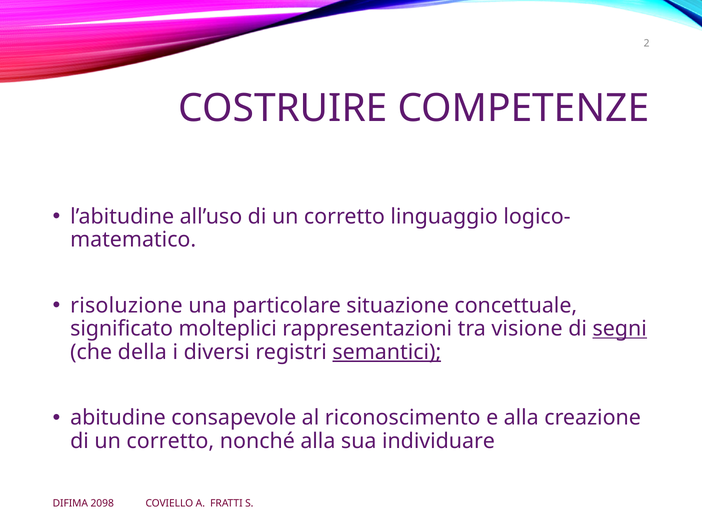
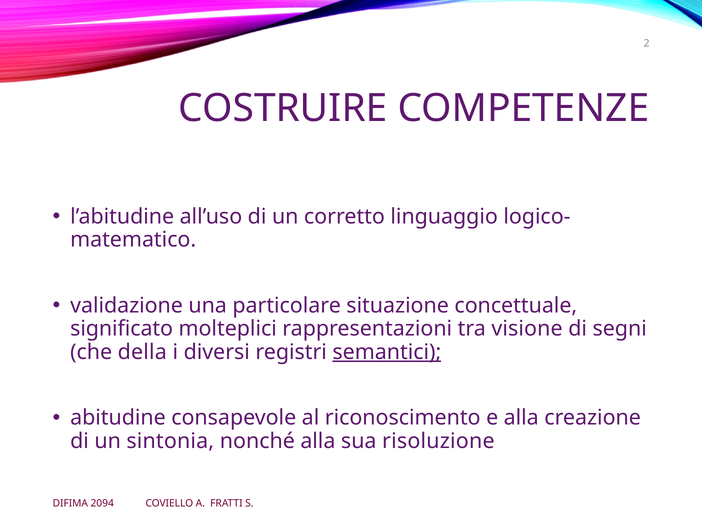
risoluzione: risoluzione -> validazione
segni underline: present -> none
corretto at (170, 441): corretto -> sintonia
individuare: individuare -> risoluzione
2098: 2098 -> 2094
